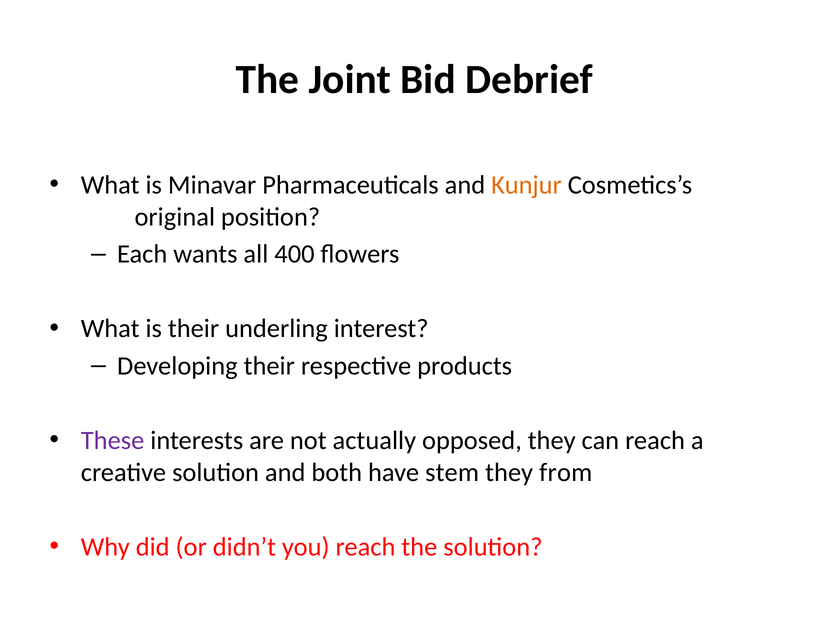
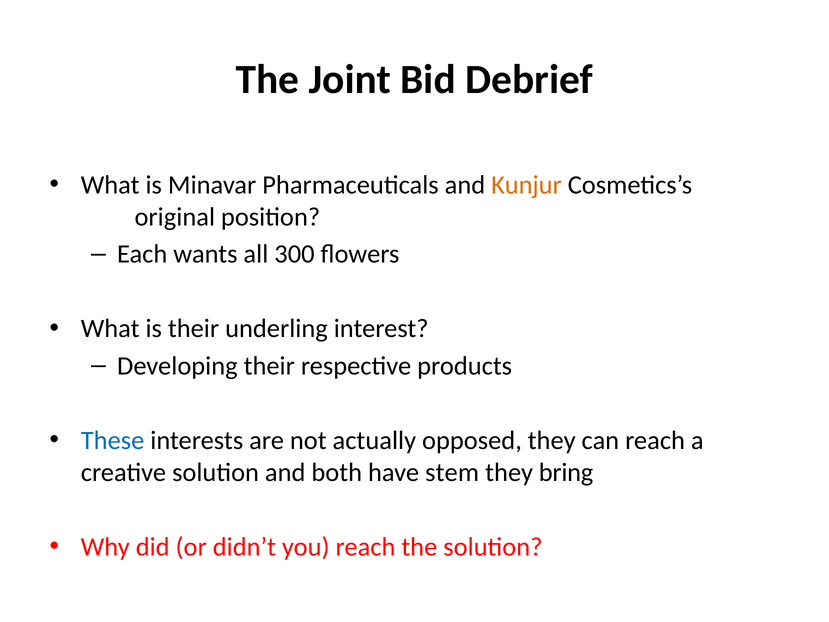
400: 400 -> 300
These colour: purple -> blue
from: from -> bring
